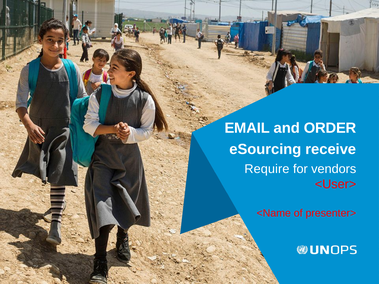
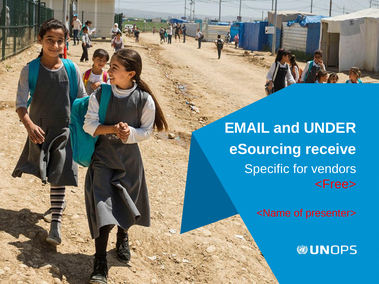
ORDER: ORDER -> UNDER
Require: Require -> Specific
<User>: <User> -> <Free>
